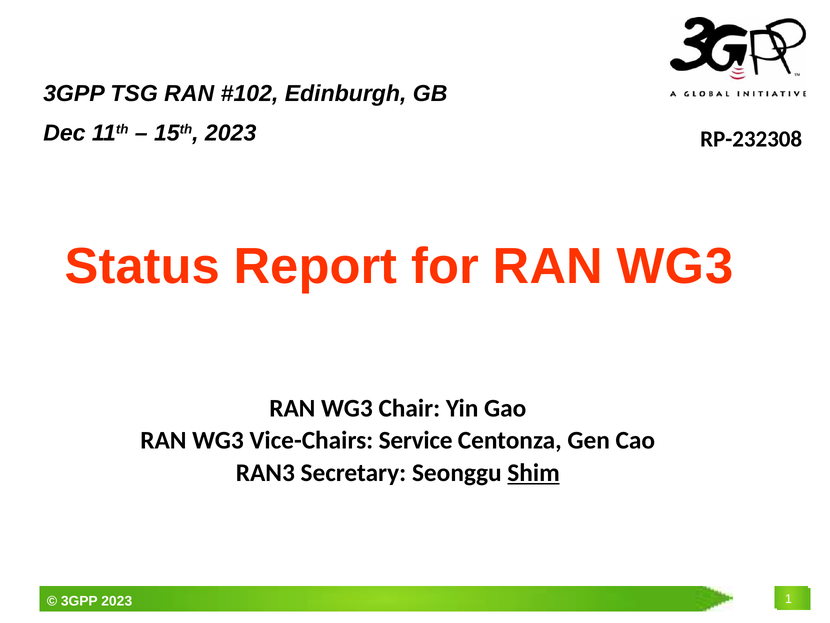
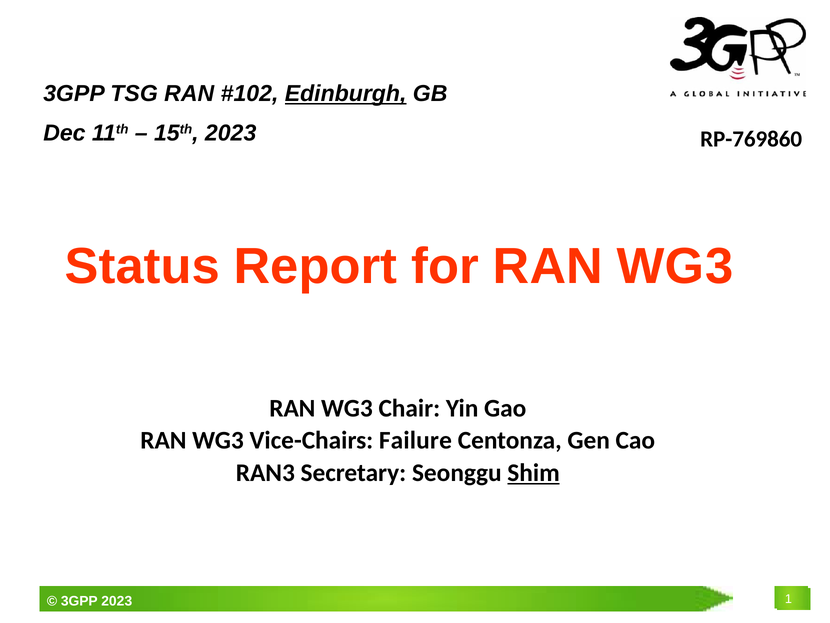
Edinburgh underline: none -> present
RP-232308: RP-232308 -> RP-769860
Service: Service -> Failure
